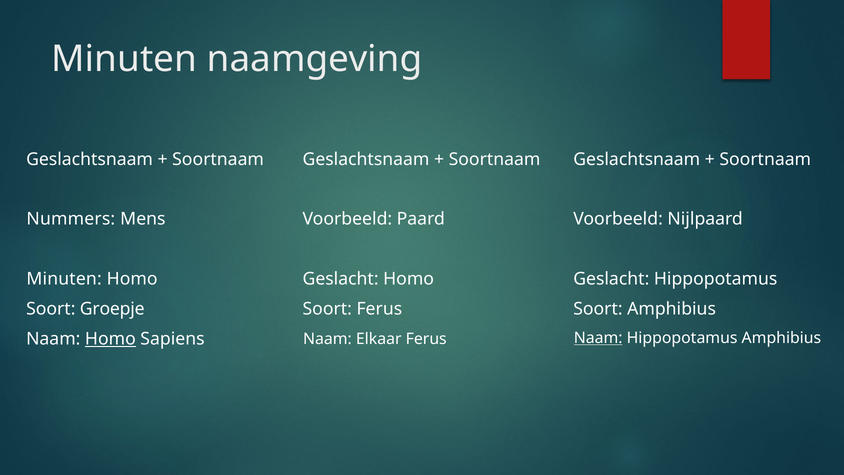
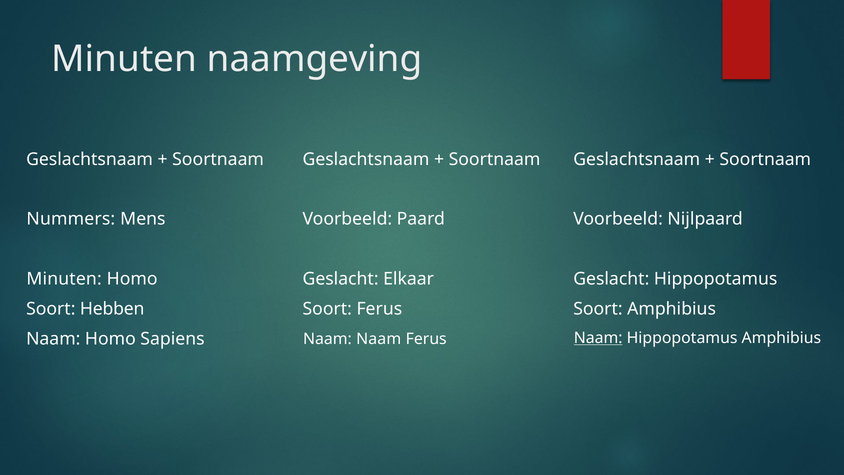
Geslacht Homo: Homo -> Elkaar
Groepje: Groepje -> Hebben
Homo at (110, 339) underline: present -> none
Naam Elkaar: Elkaar -> Naam
